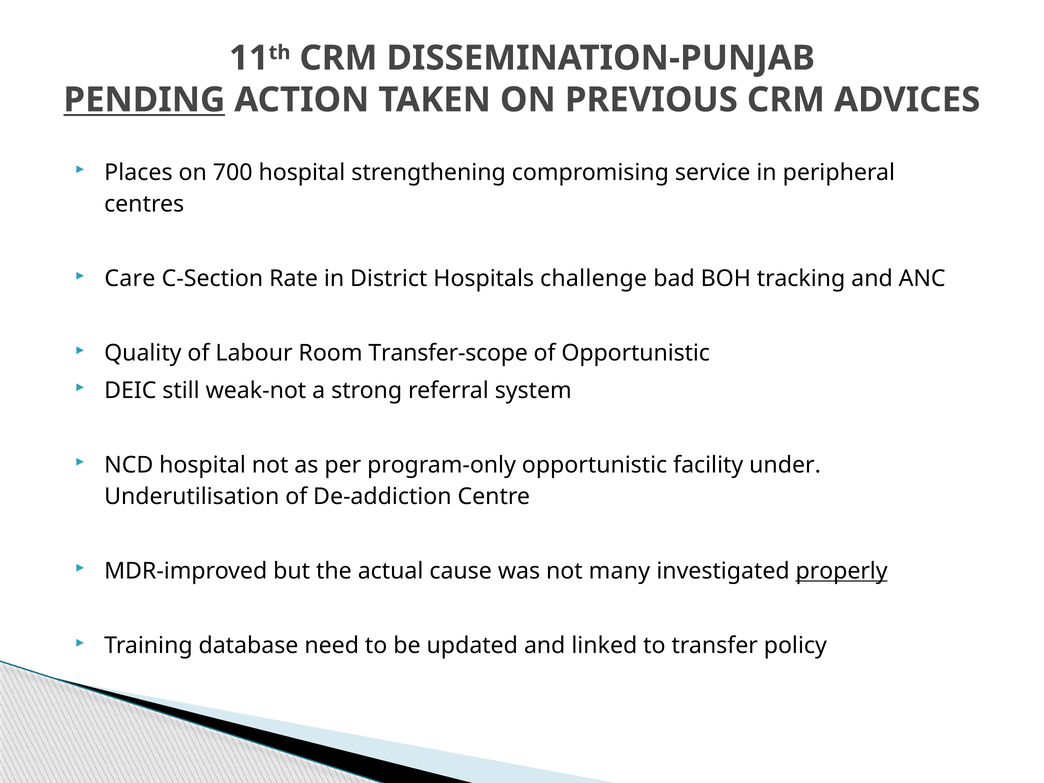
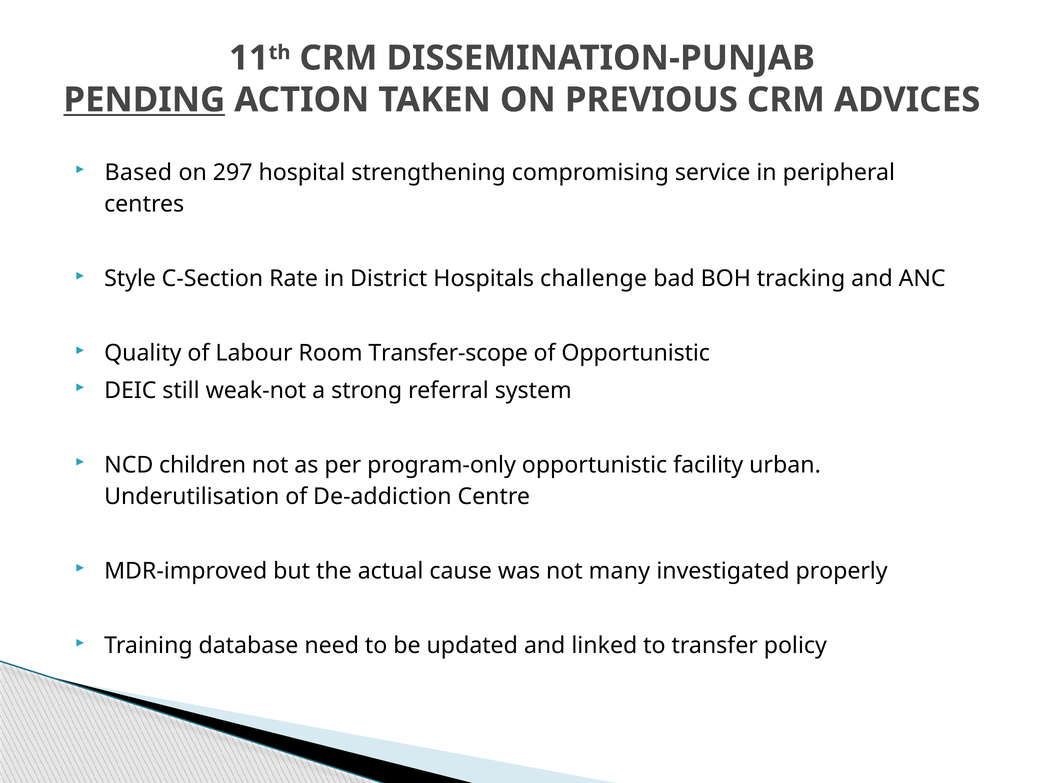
Places: Places -> Based
700: 700 -> 297
Care: Care -> Style
NCD hospital: hospital -> children
under: under -> urban
properly underline: present -> none
